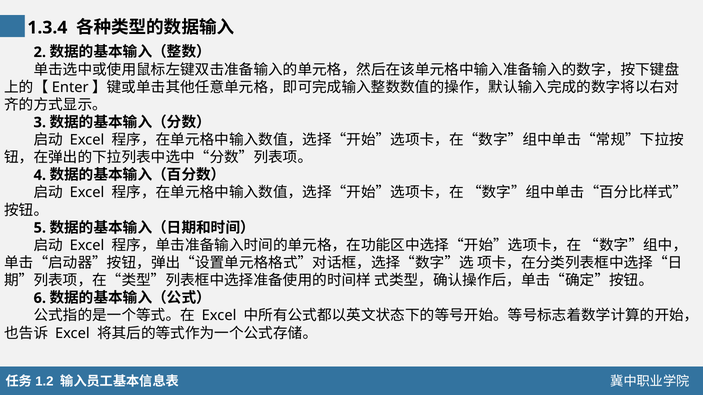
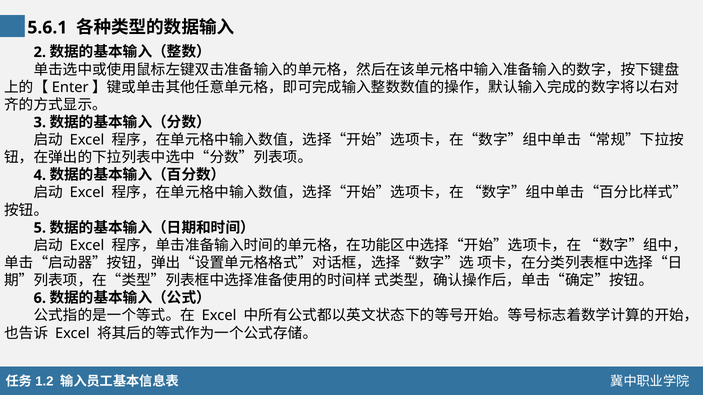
1.3.4: 1.3.4 -> 5.6.1
